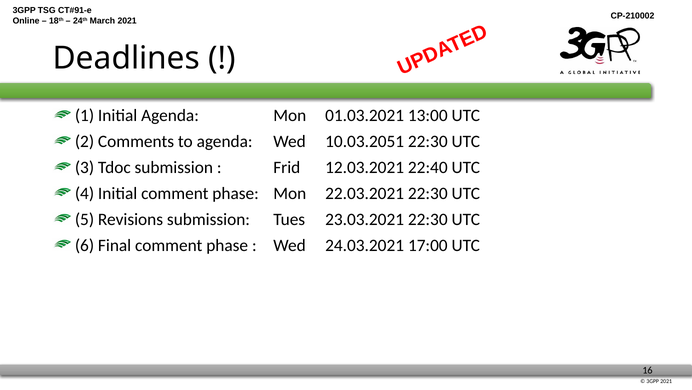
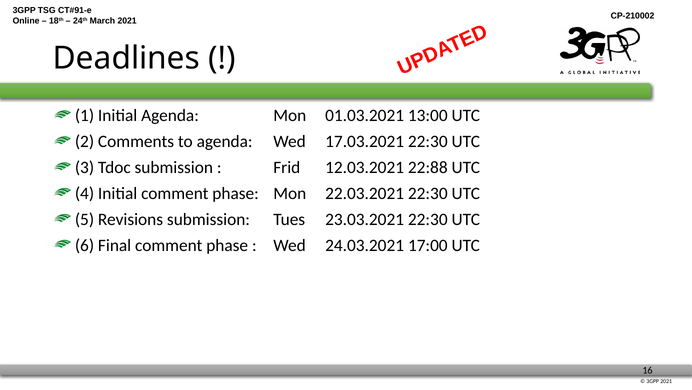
10.03.2051: 10.03.2051 -> 17.03.2021
22:40: 22:40 -> 22:88
